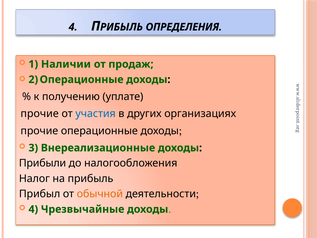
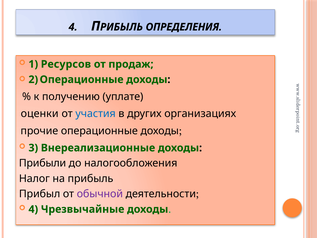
Наличии: Наличии -> Ресурсов
прочие at (40, 114): прочие -> оценки
обычной colour: orange -> purple
